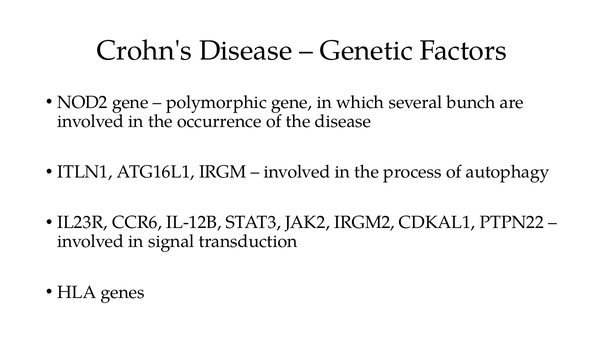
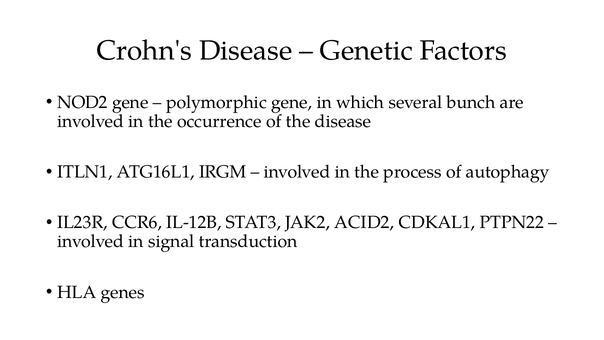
IRGM2: IRGM2 -> ACID2
